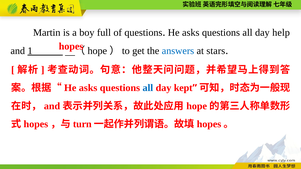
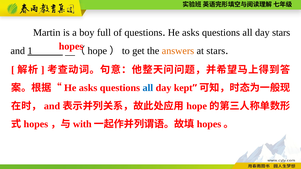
day help: help -> stars
answers colour: blue -> orange
turn: turn -> with
